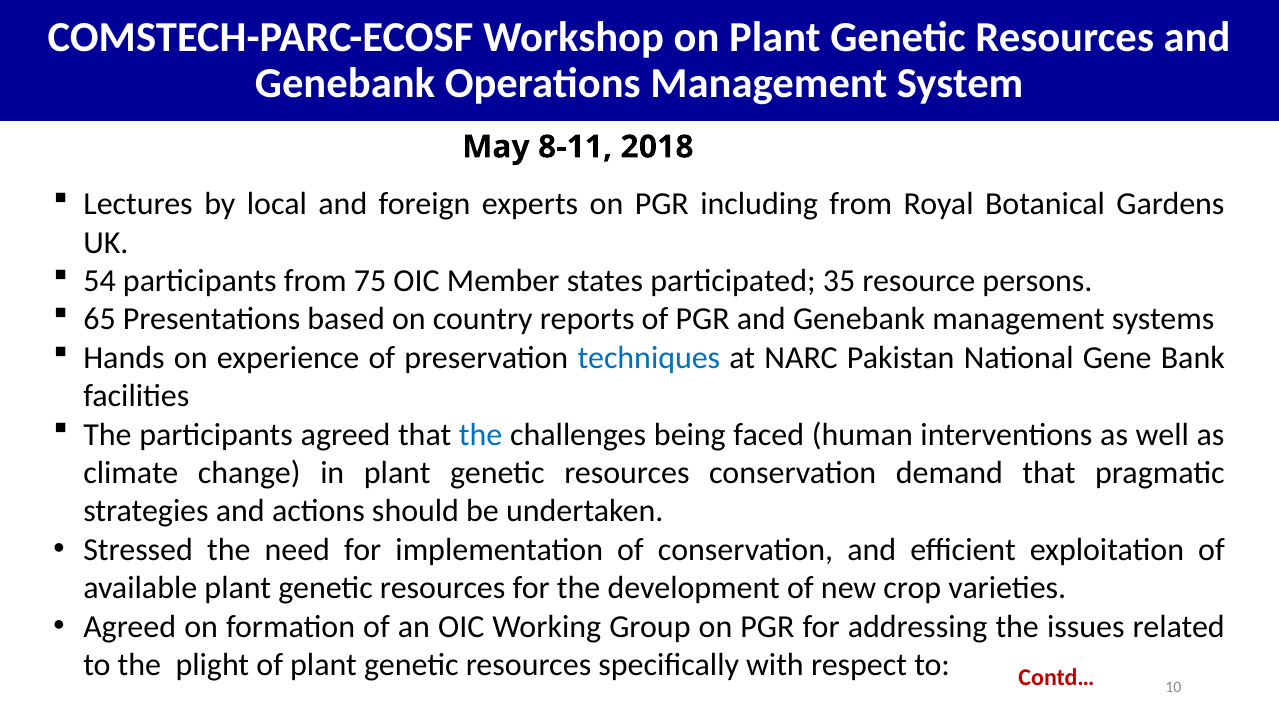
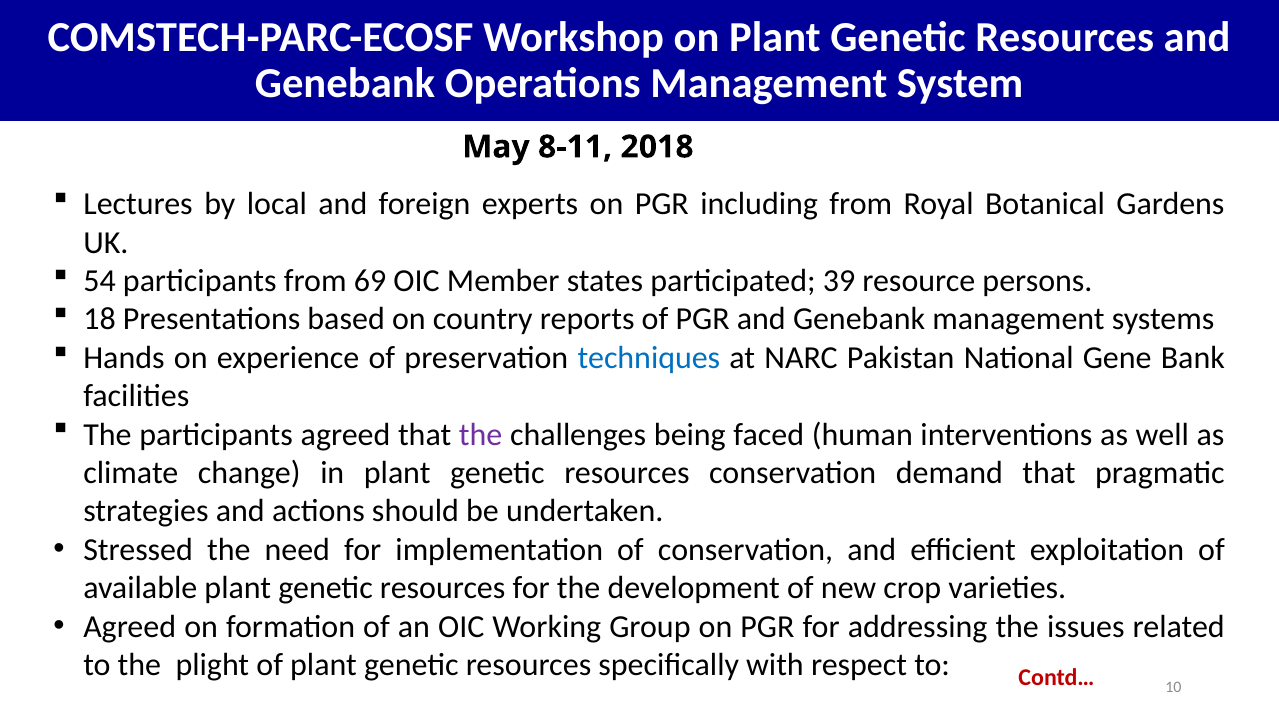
75: 75 -> 69
35: 35 -> 39
65: 65 -> 18
the at (481, 434) colour: blue -> purple
